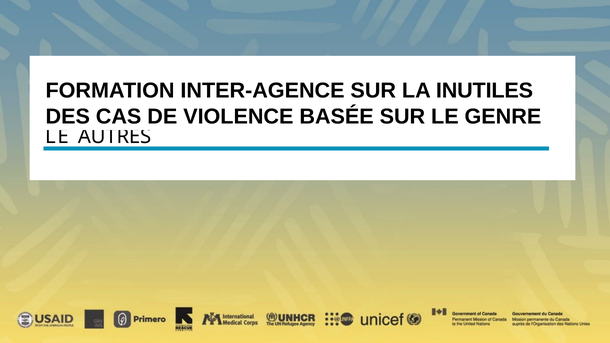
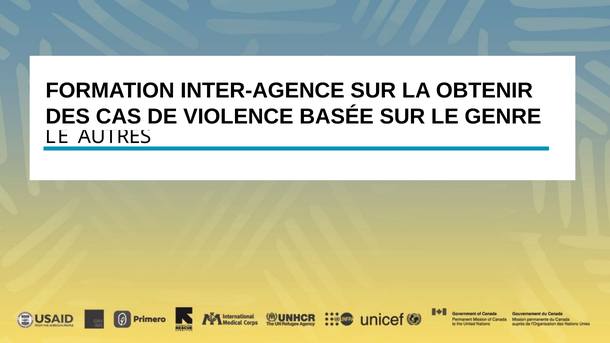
INUTILES: INUTILES -> OBTENIR
